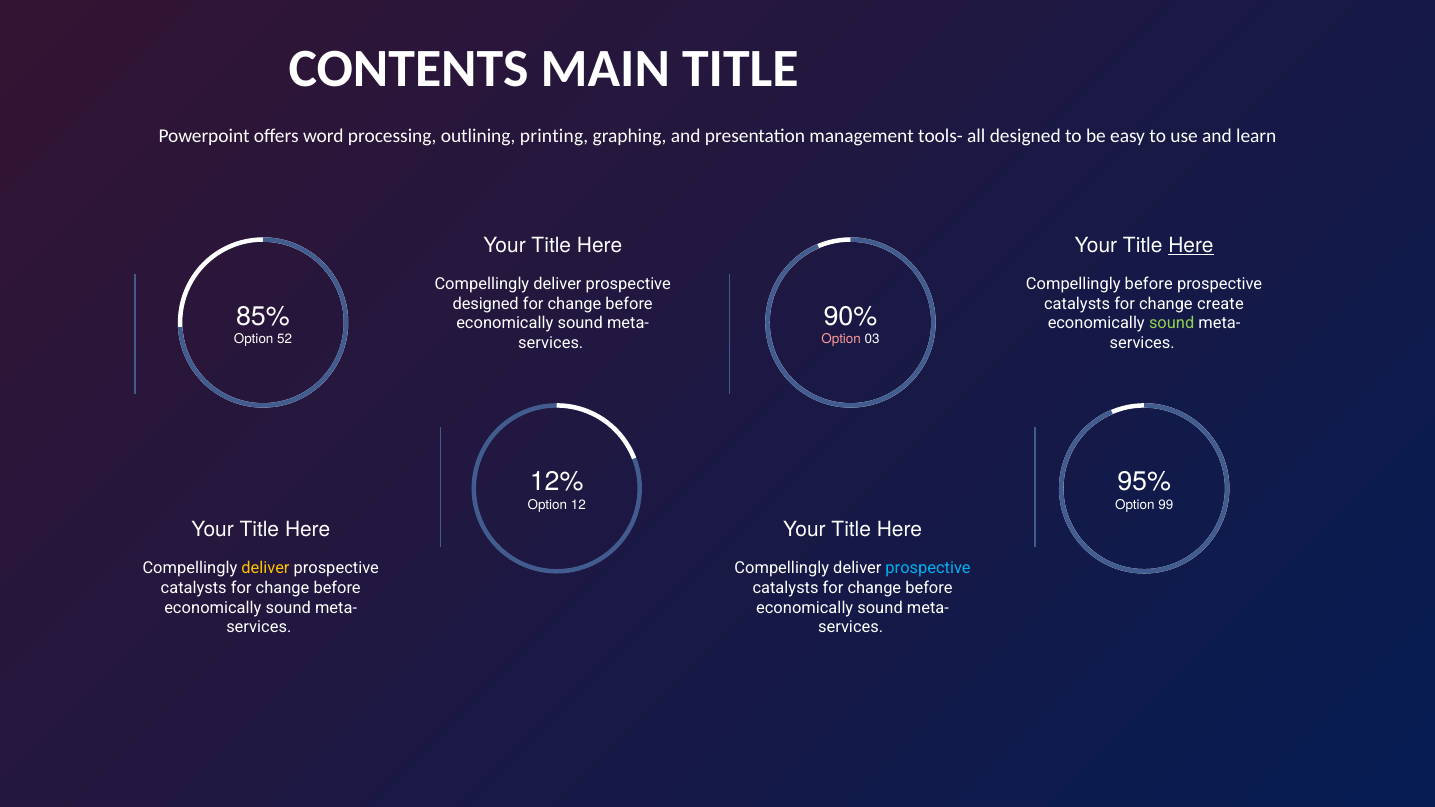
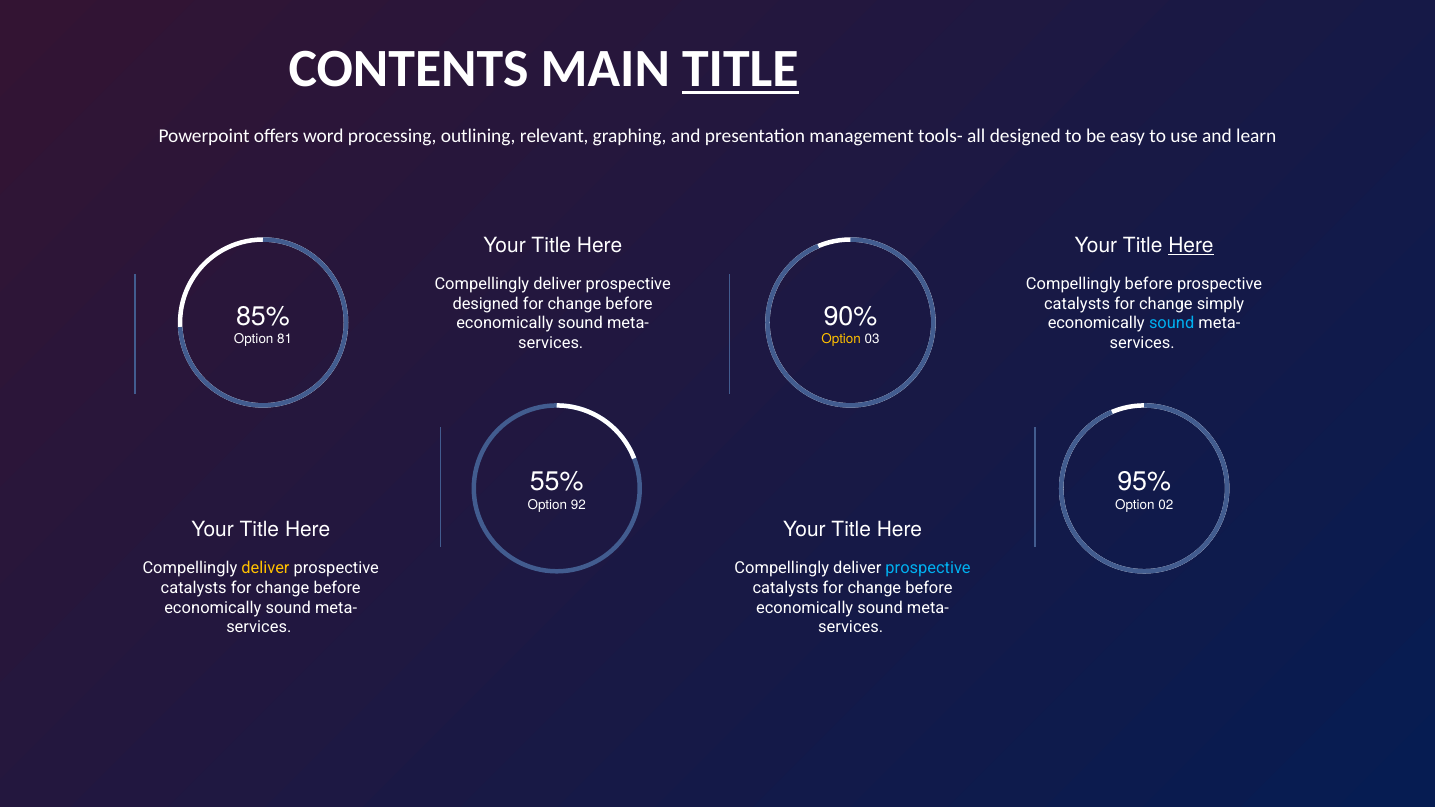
TITLE at (740, 69) underline: none -> present
printing: printing -> relevant
create: create -> simply
sound at (1172, 324) colour: light green -> light blue
52: 52 -> 81
Option at (841, 340) colour: pink -> yellow
12%: 12% -> 55%
12: 12 -> 92
99: 99 -> 02
